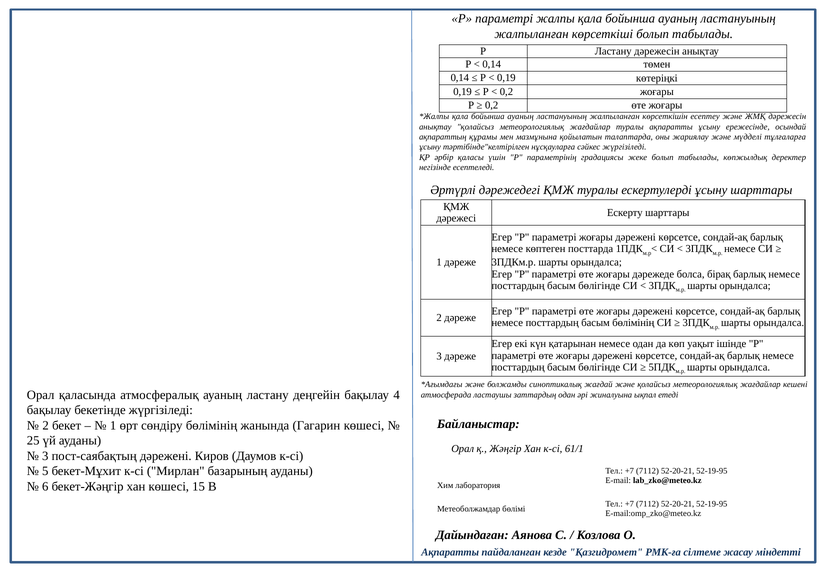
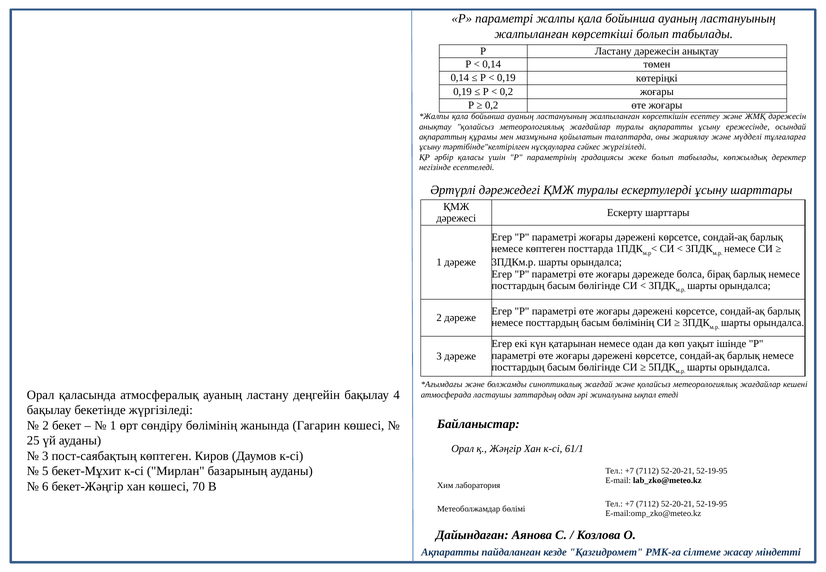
пост-саябақтың дәрежені: дәрежені -> көптеген
15: 15 -> 70
